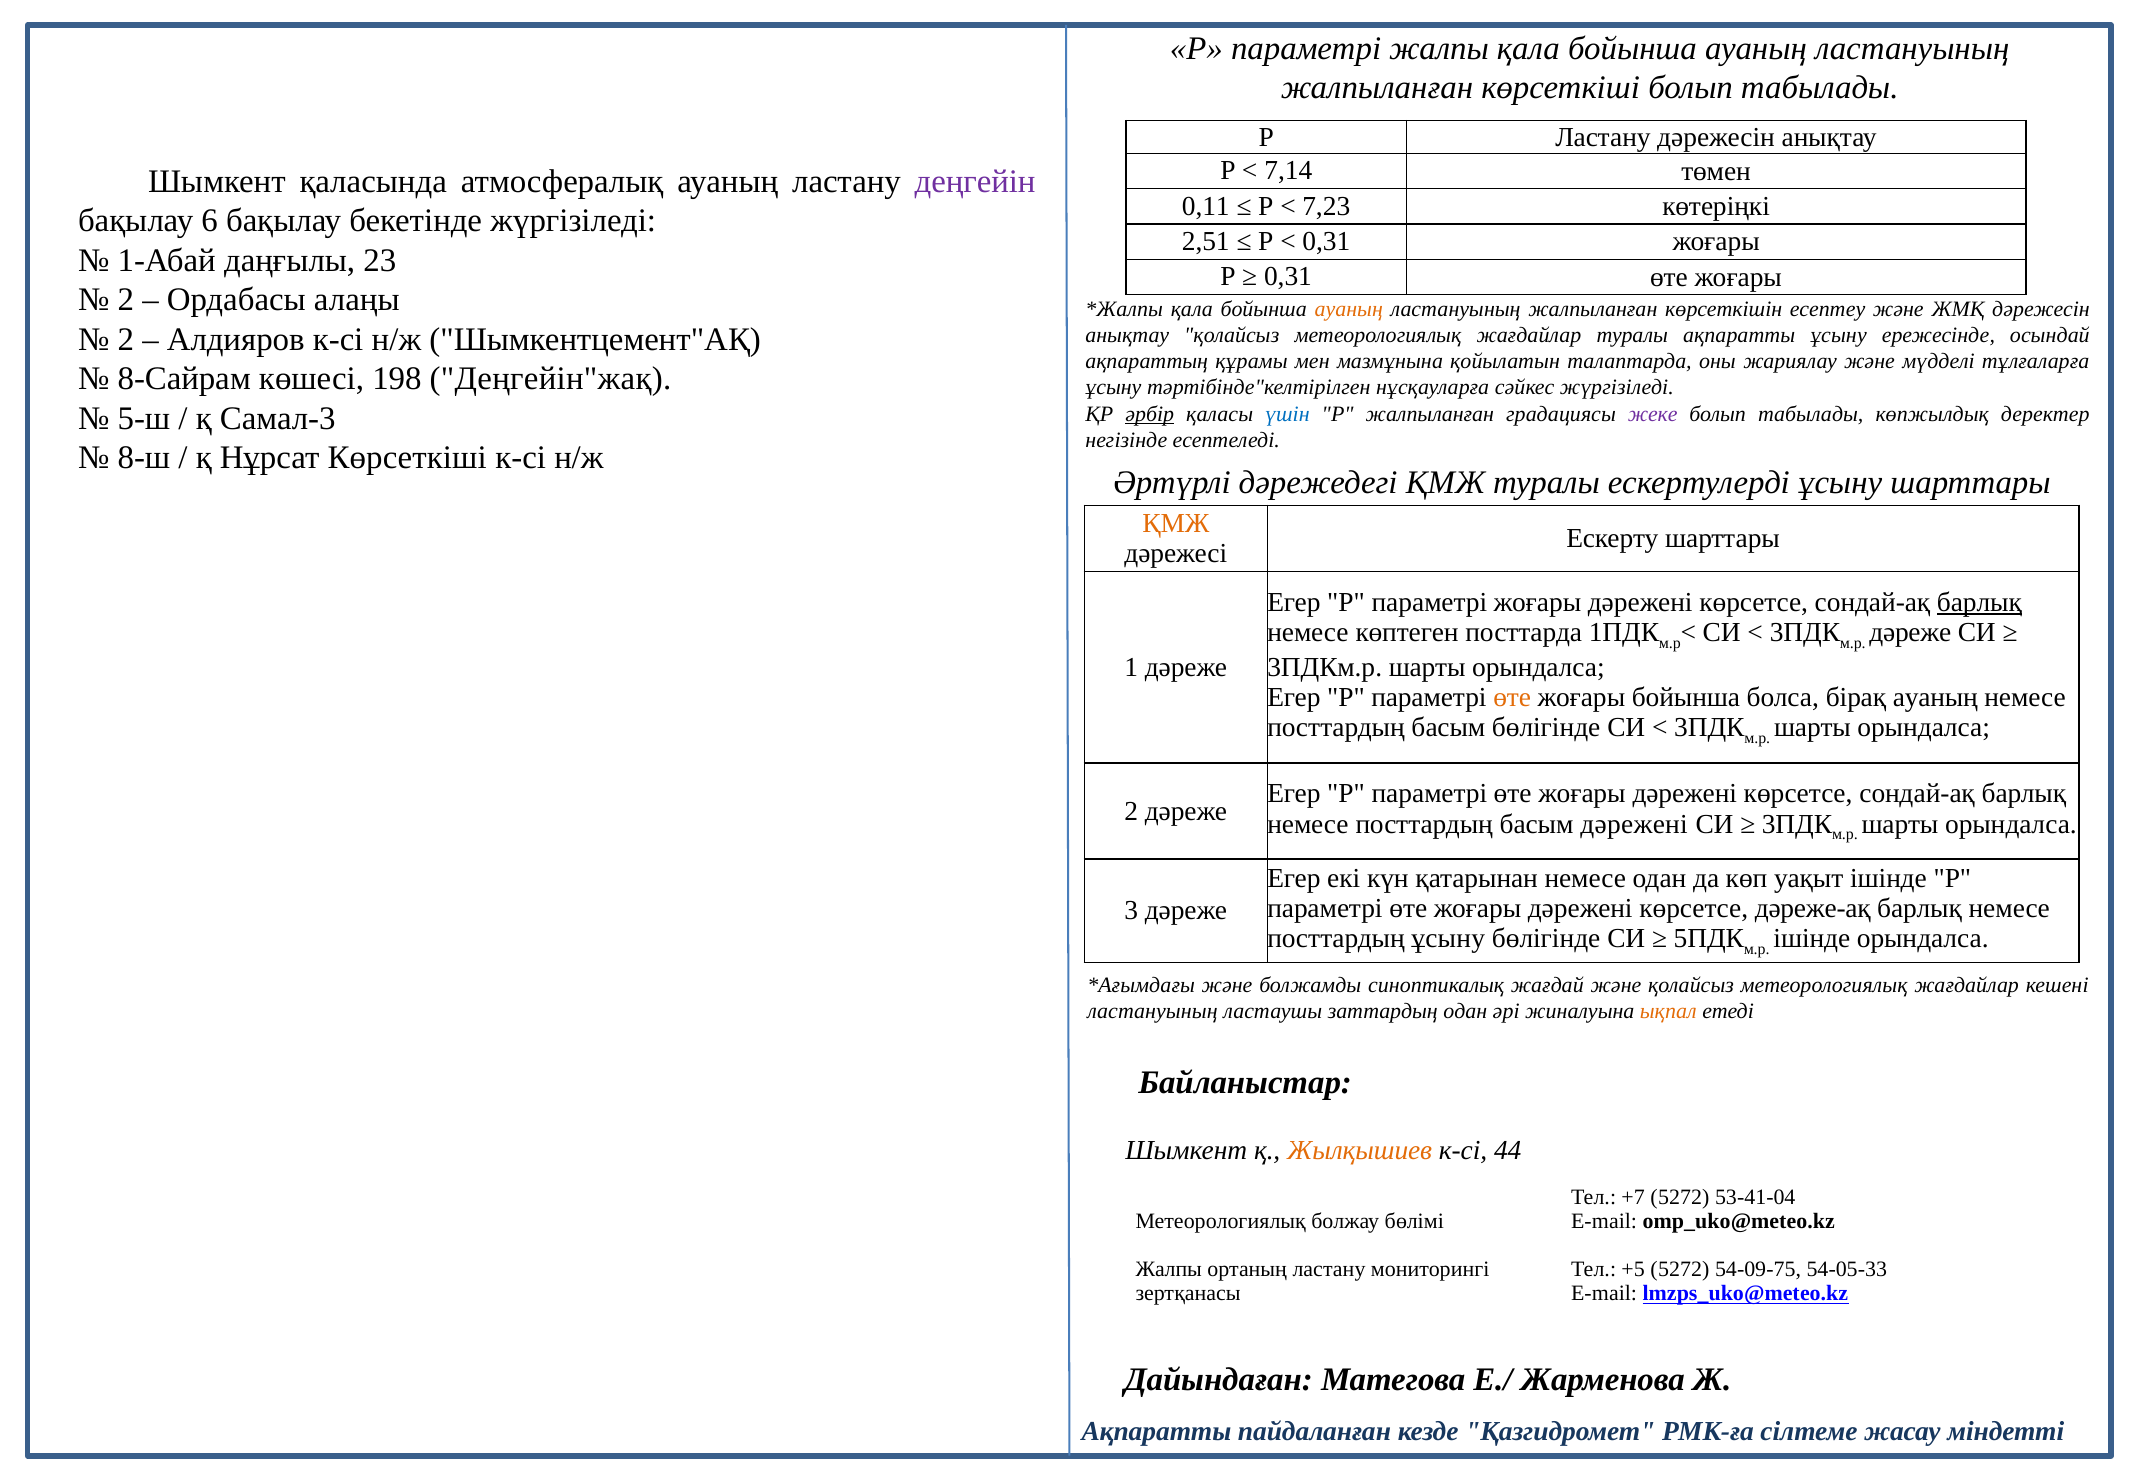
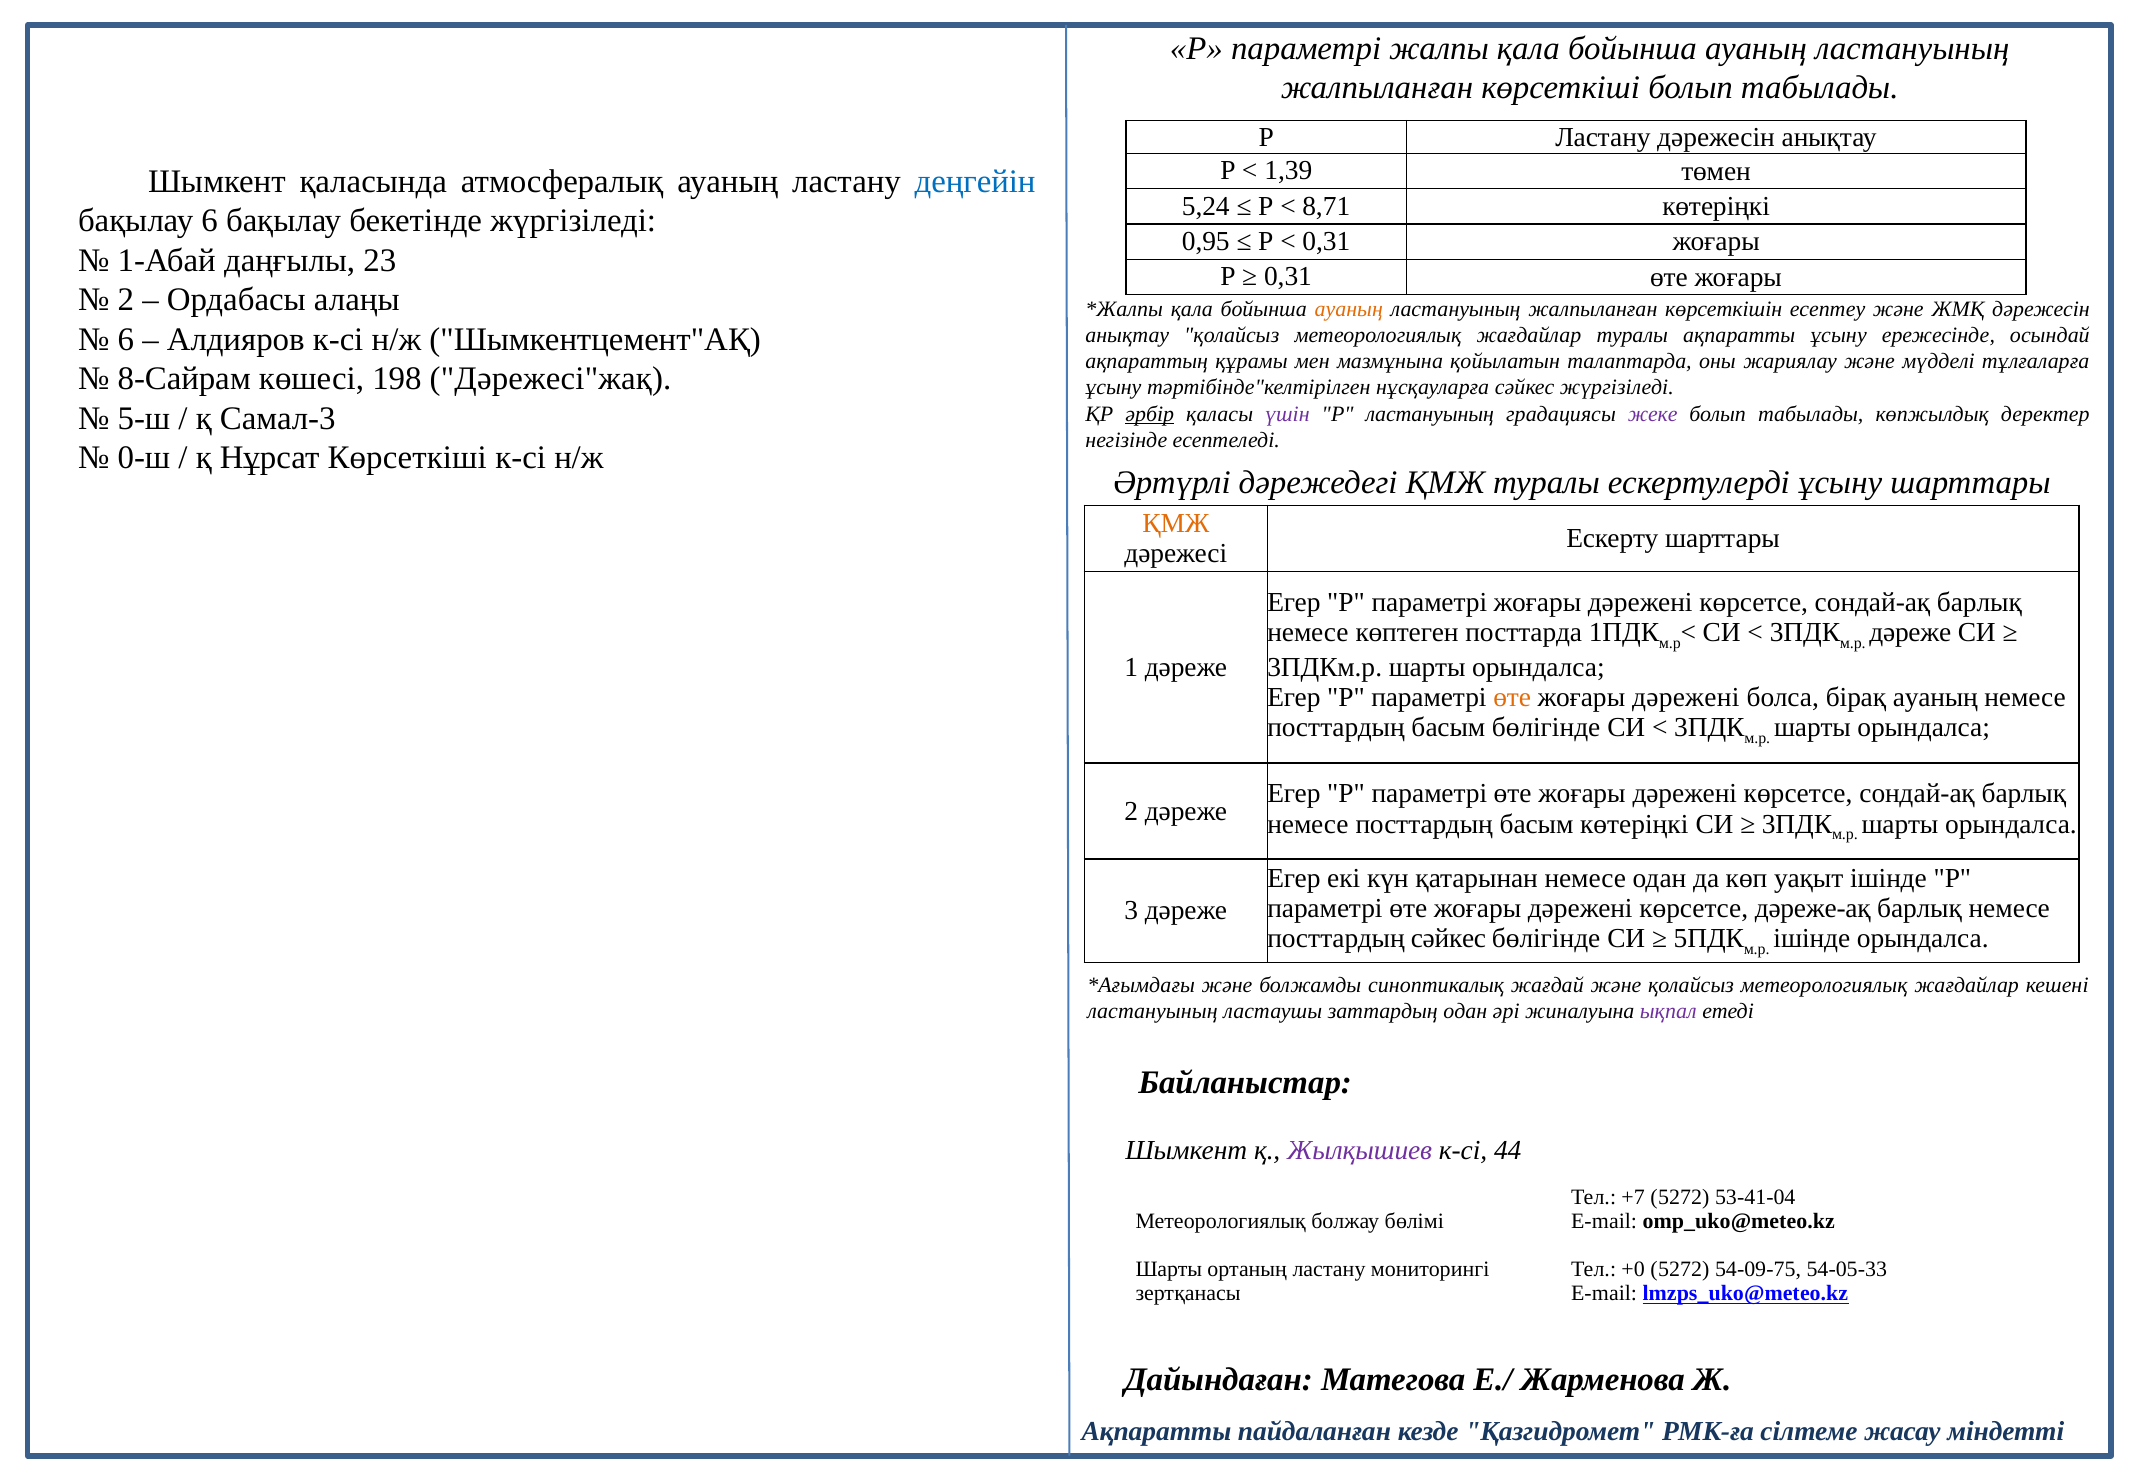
7,14: 7,14 -> 1,39
деңгейін colour: purple -> blue
0,11: 0,11 -> 5,24
7,23: 7,23 -> 8,71
2,51: 2,51 -> 0,95
2 at (126, 339): 2 -> 6
Деңгейін"жақ: Деңгейін"жақ -> Дәрежесі"жақ
үшін colour: blue -> purple
Р жалпыланған: жалпыланған -> ластануының
8-ш: 8-ш -> 0-ш
барлық at (1979, 602) underline: present -> none
бойынша at (1686, 697): бойынша -> дәрежені
басым дәрежені: дәрежені -> көтеріңкі
посттардың ұсыну: ұсыну -> сәйкес
ықпал colour: orange -> purple
Жылқышиев colour: orange -> purple
Жалпы at (1169, 1269): Жалпы -> Шарты
+5: +5 -> +0
